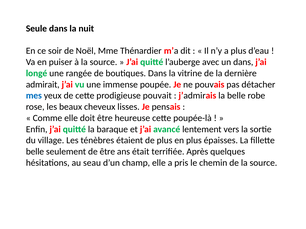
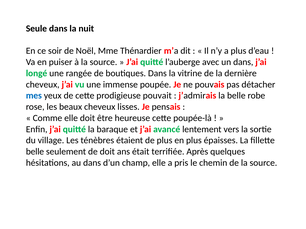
admirait at (43, 85): admirait -> cheveux
de être: être -> doit
au seau: seau -> dans
